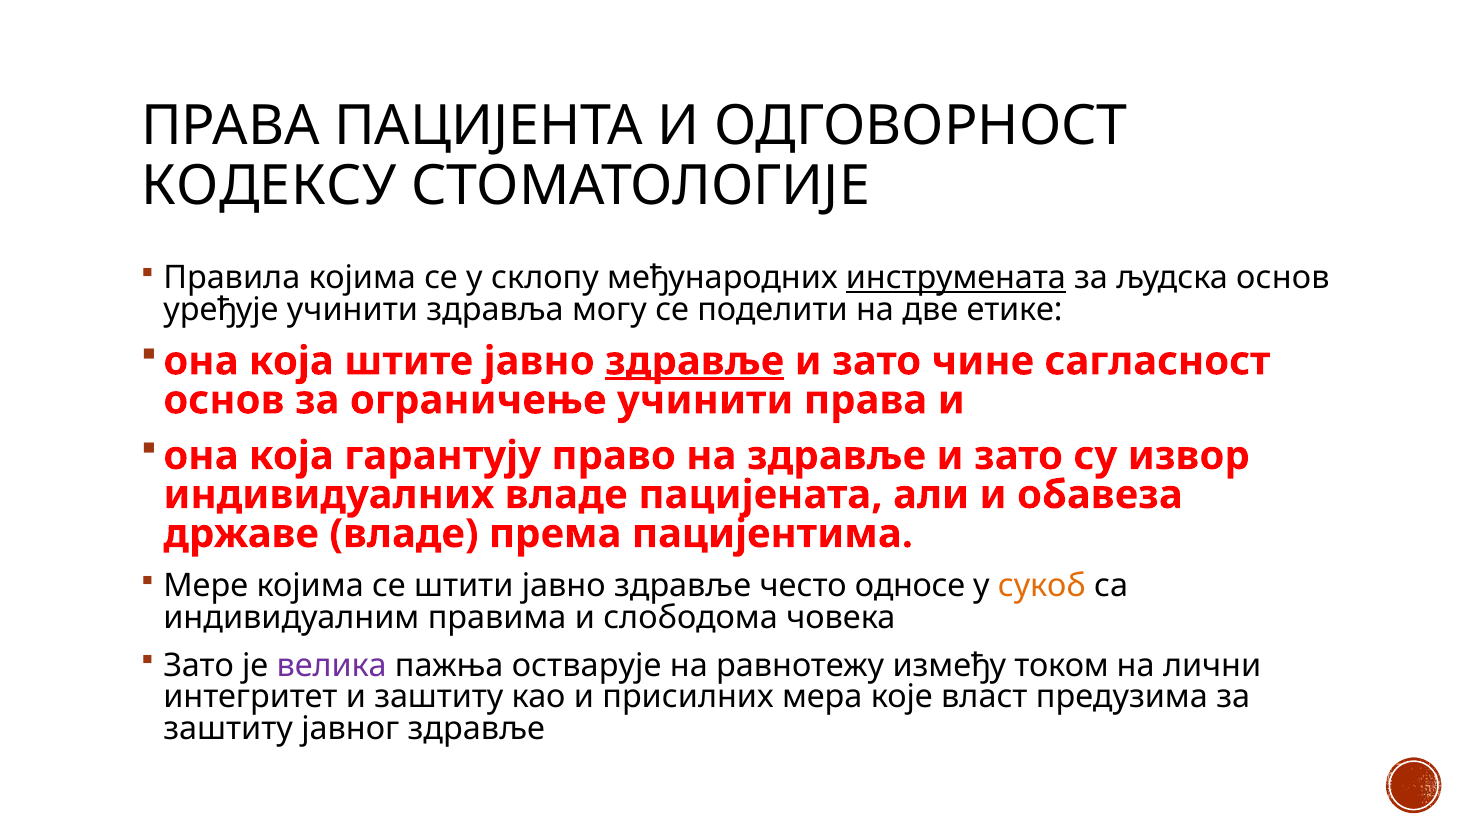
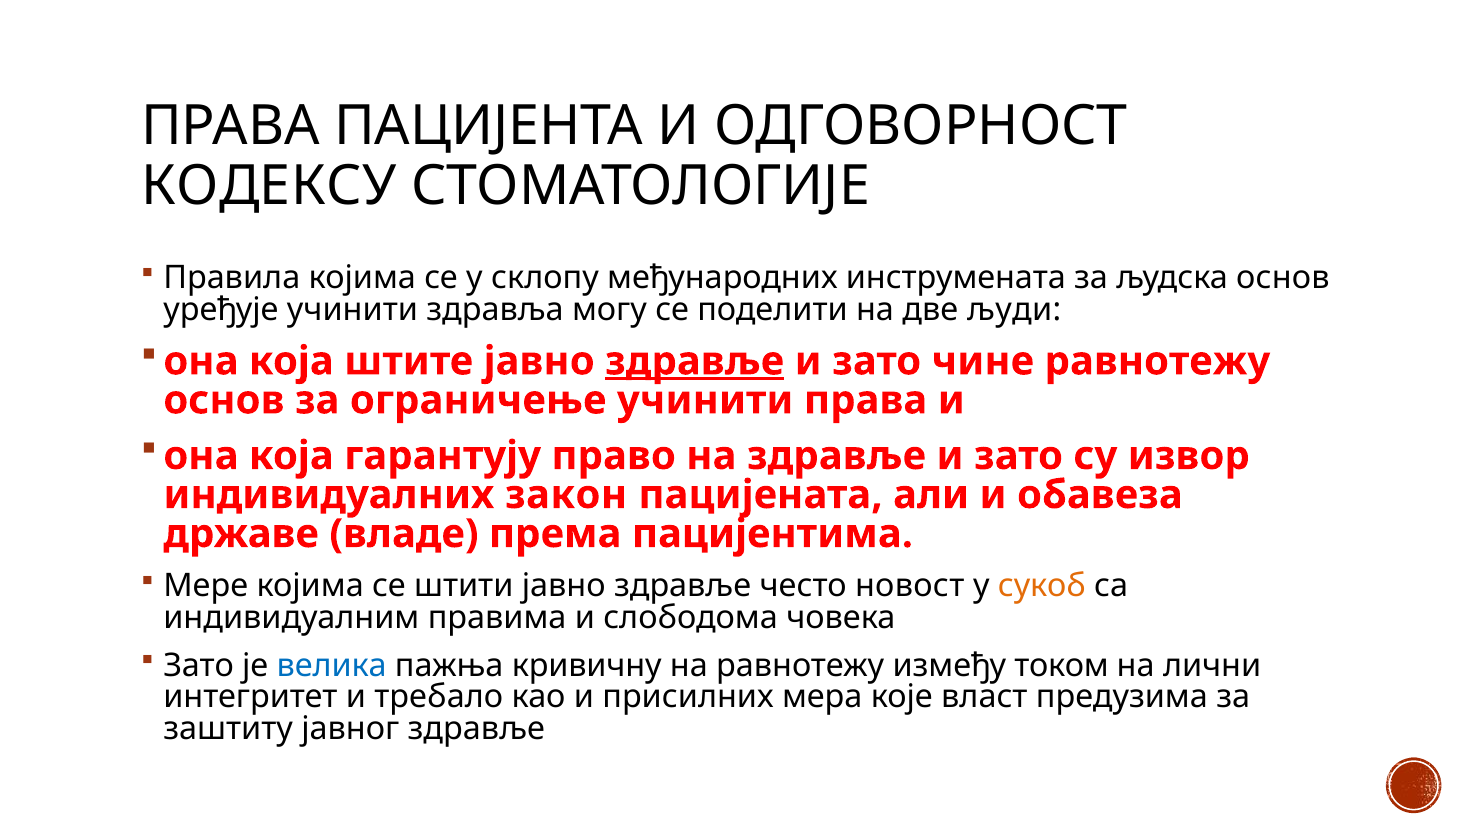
инструмената underline: present -> none
етике: етике -> људи
чине сагласност: сагласност -> равнотежу
индивидуалних владе: владе -> закон
односе: односе -> новост
велика colour: purple -> blue
остварује: остварује -> кривичну
и заштиту: заштиту -> требало
